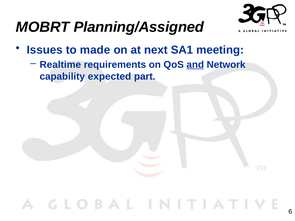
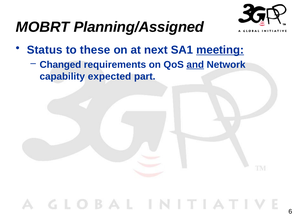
Issues: Issues -> Status
made: made -> these
meeting underline: none -> present
Realtime: Realtime -> Changed
